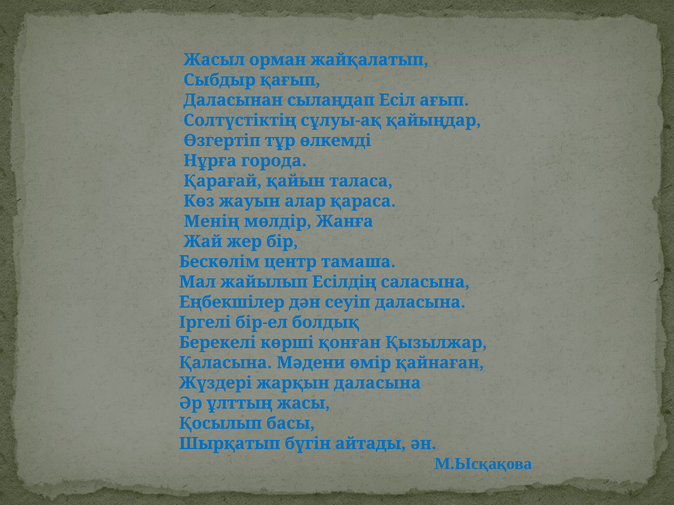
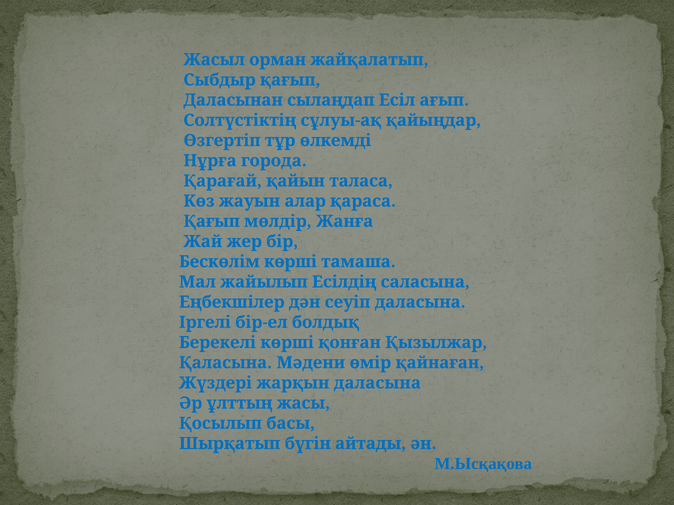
Менің at (211, 222): Менің -> Қағып
Бескөлім центр: центр -> көрші
